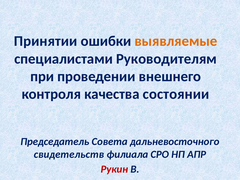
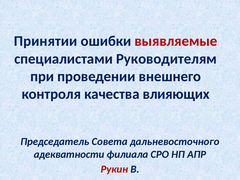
выявляемые colour: orange -> red
состоянии: состоянии -> влияющих
свидетельств: свидетельств -> адекватности
